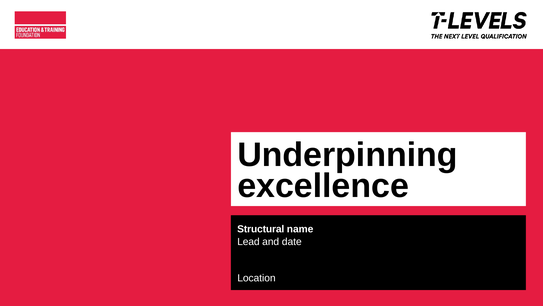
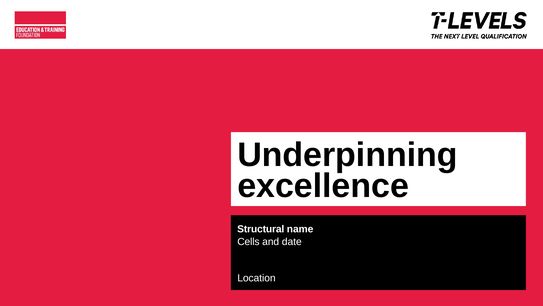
Lead: Lead -> Cells
